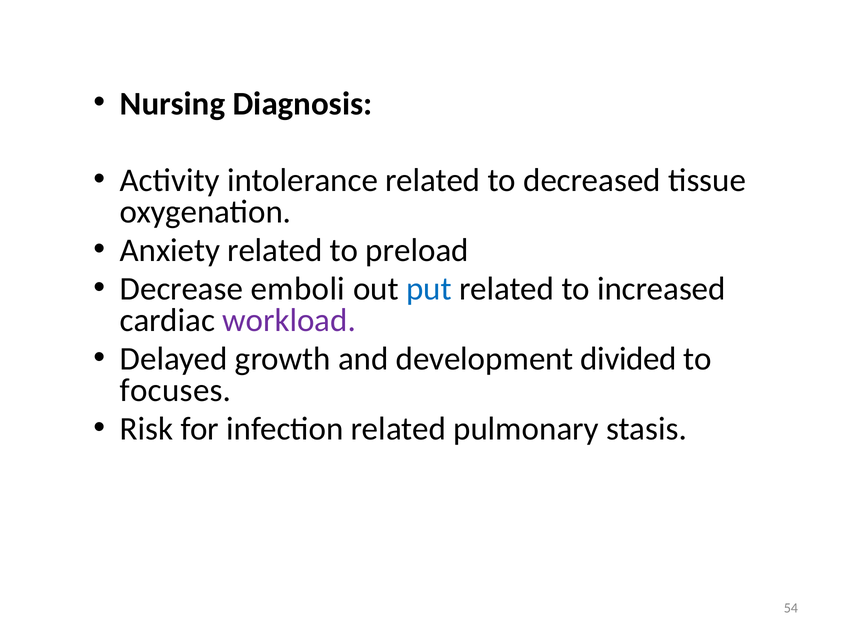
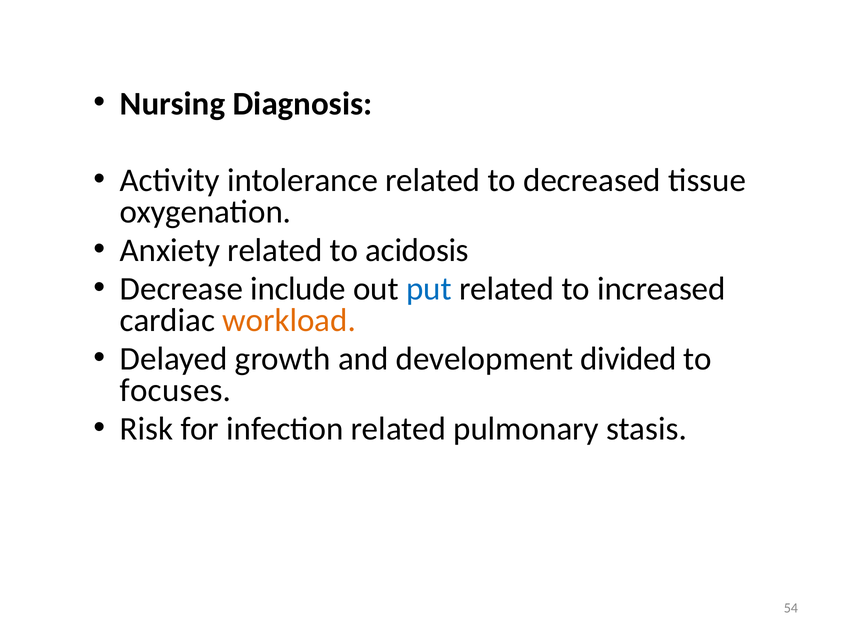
preload: preload -> acidosis
emboli: emboli -> include
workload colour: purple -> orange
